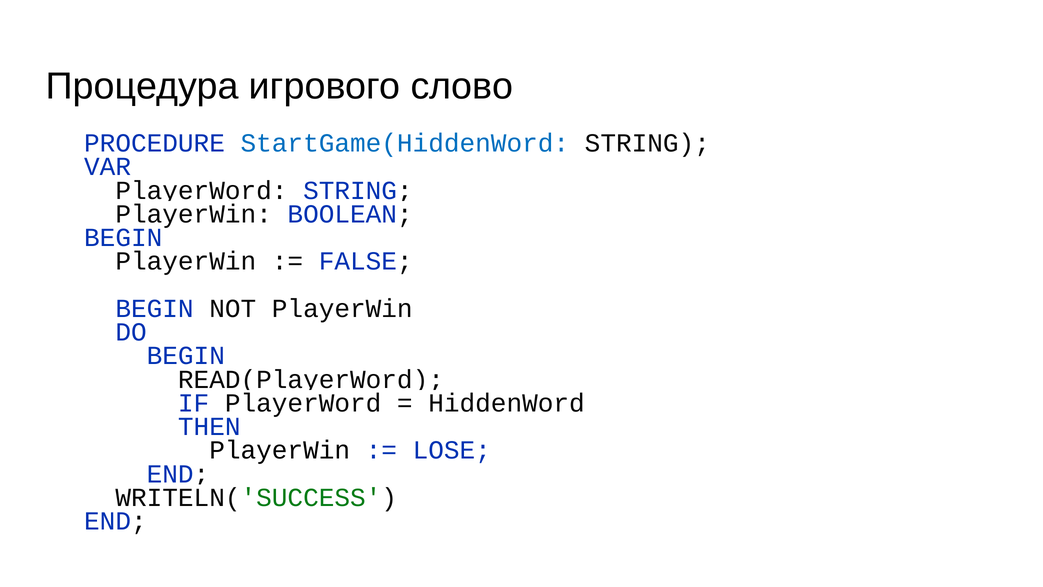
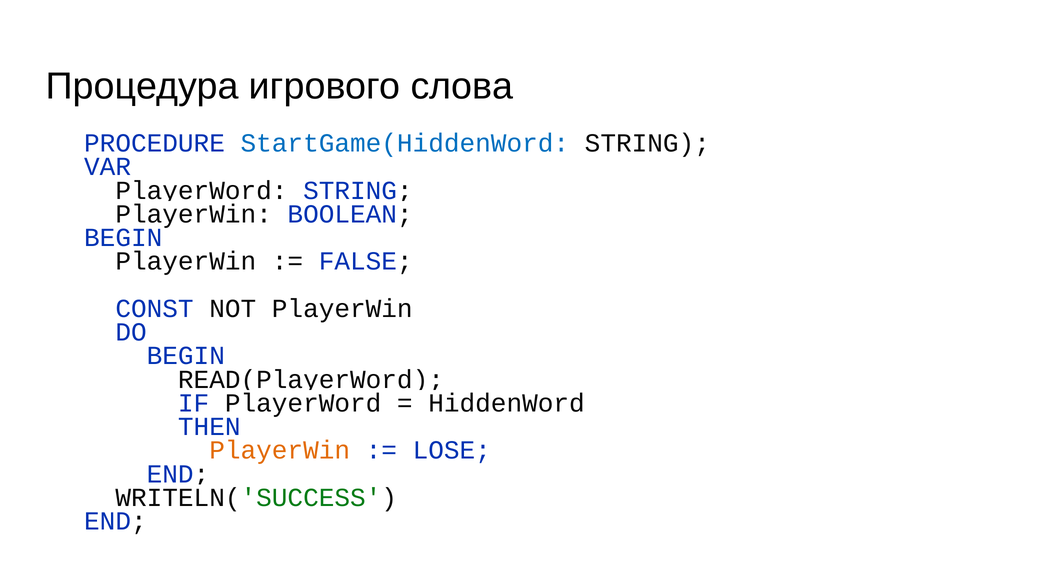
слово: слово -> слова
BEGIN at (155, 308): BEGIN -> CONST
PlayerWin at (280, 450) colour: black -> orange
